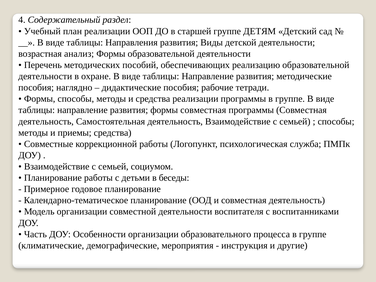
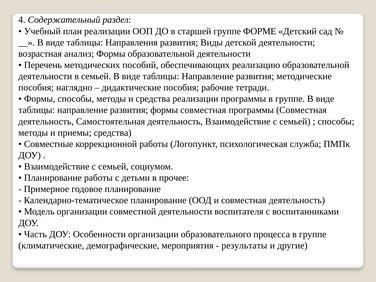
ДЕТЯМ: ДЕТЯМ -> ФОРМЕ
в охране: охране -> семьей
беседы: беседы -> прочее
инструкция: инструкция -> результаты
